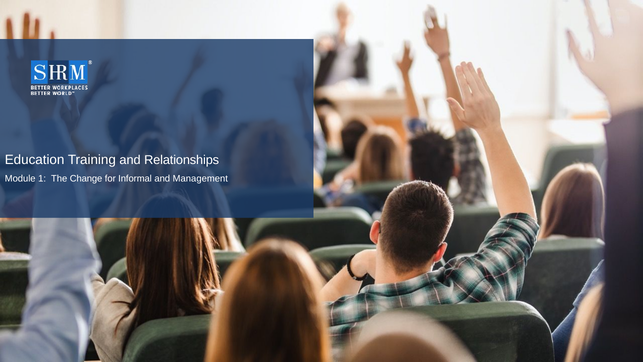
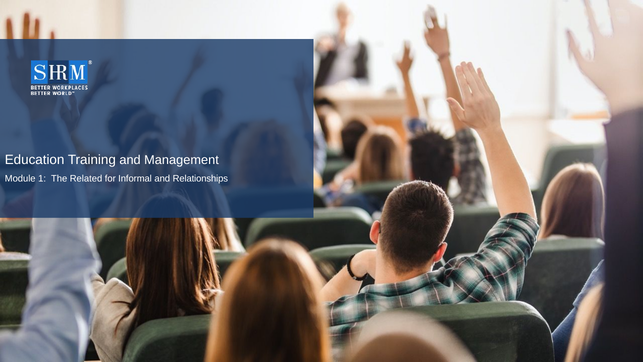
Relationships: Relationships -> Management
Change: Change -> Related
Management: Management -> Relationships
